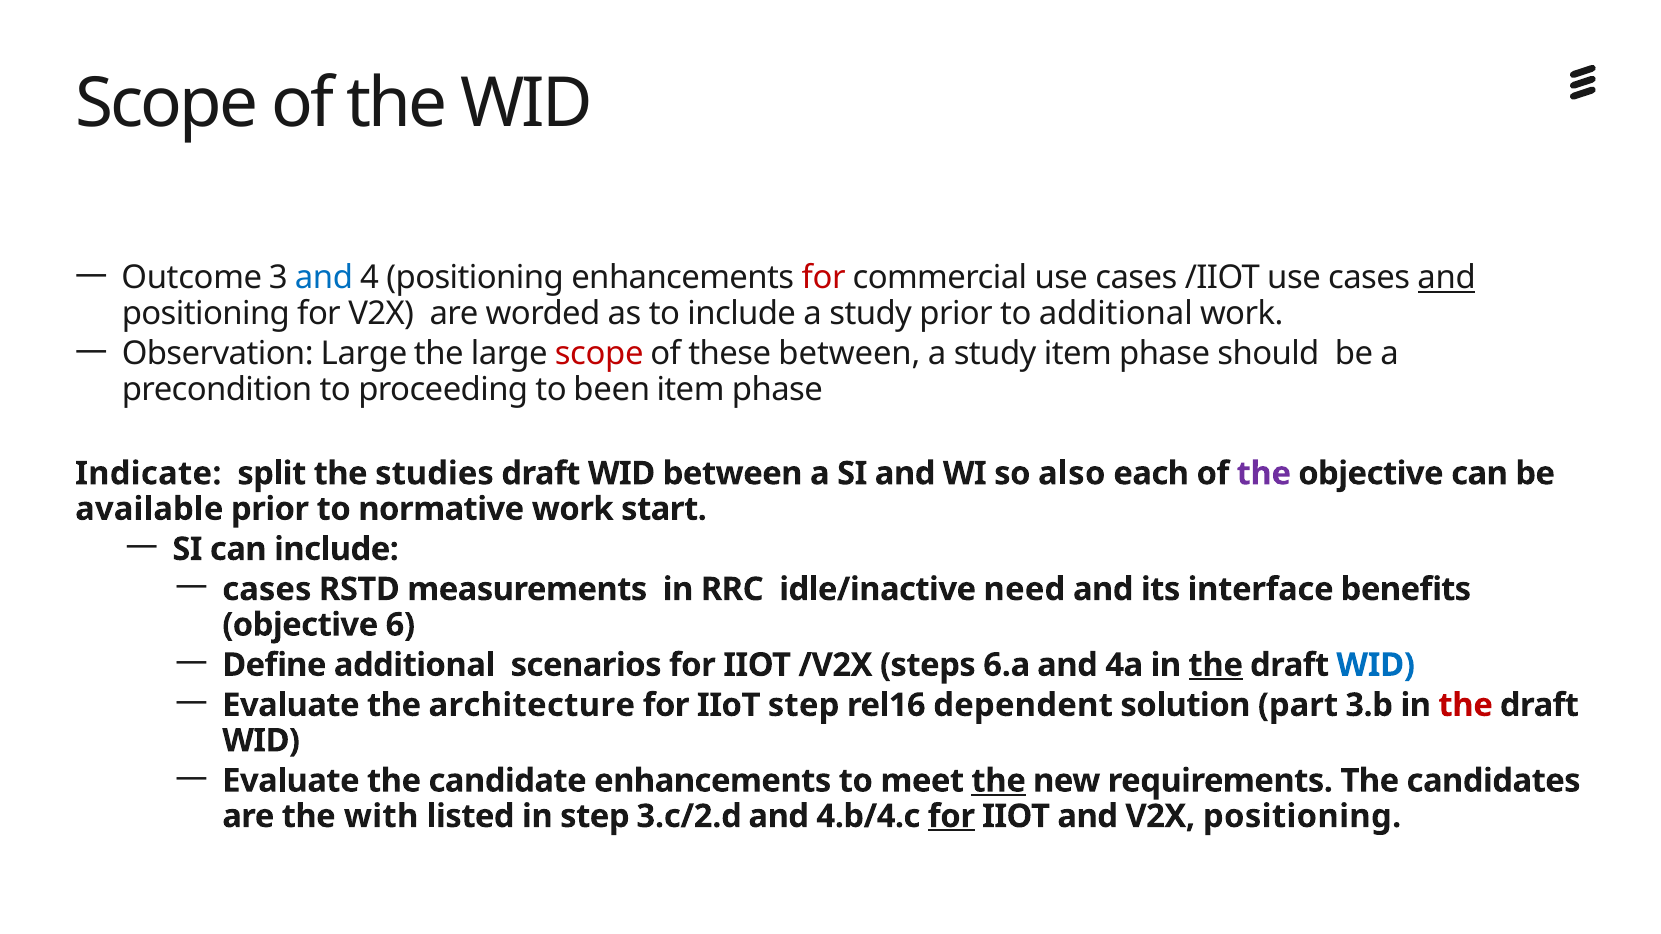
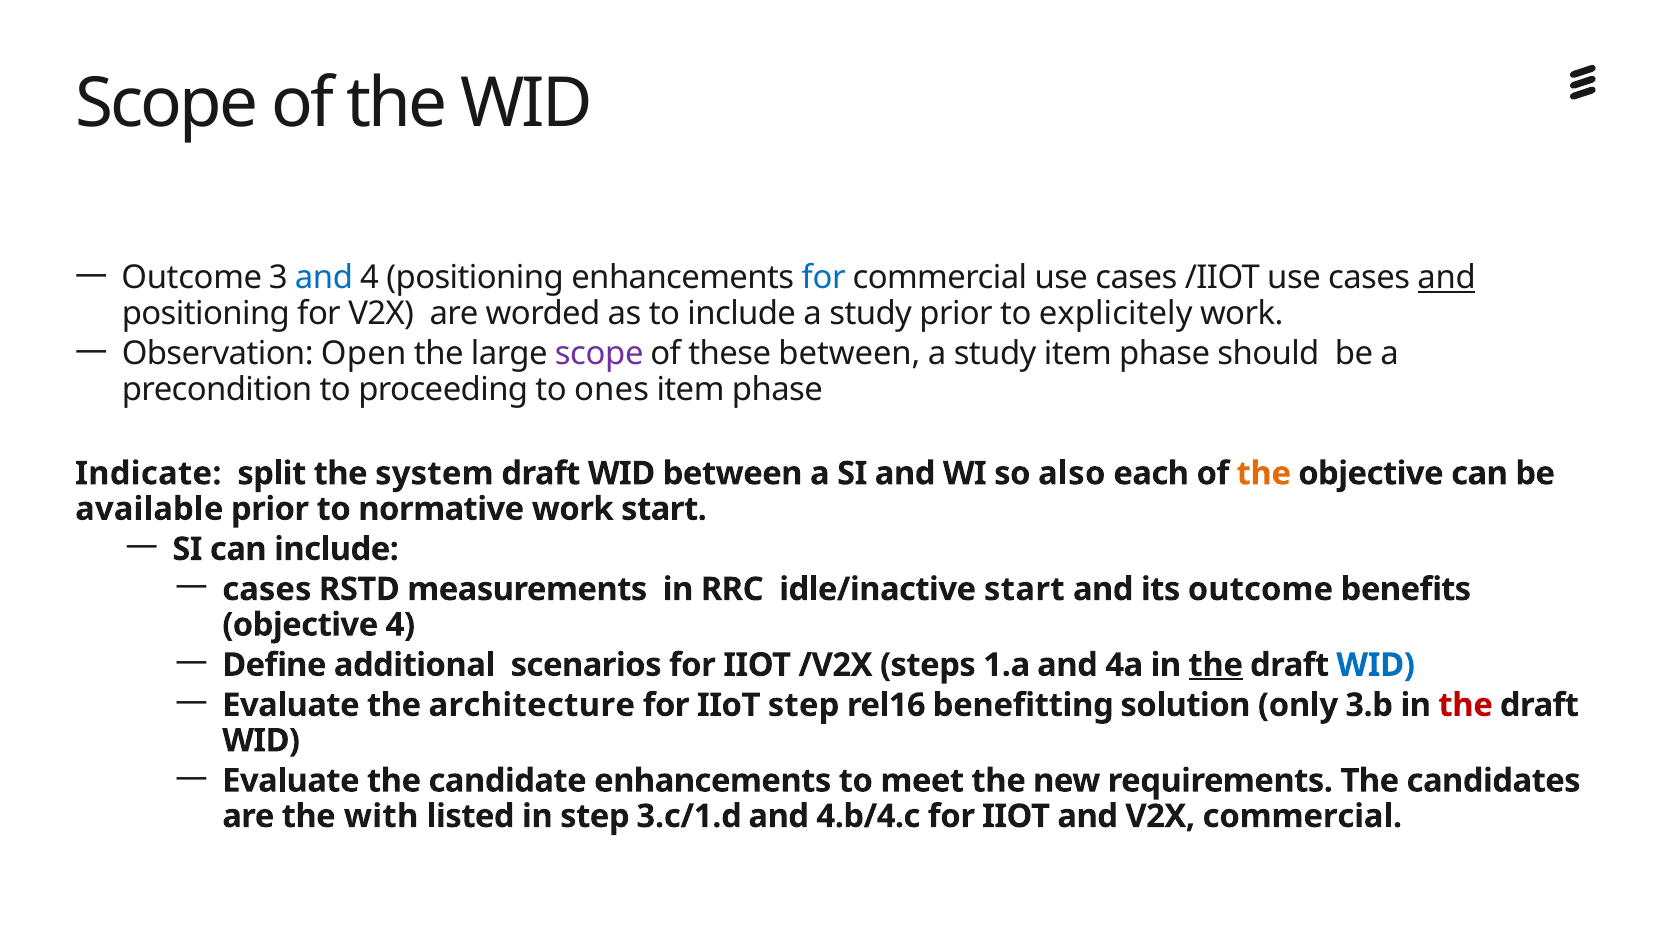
for at (824, 278) colour: red -> blue
to additional: additional -> explicitely
Observation Large: Large -> Open
scope at (599, 354) colour: red -> purple
been: been -> ones
studies: studies -> system
the at (1264, 474) colour: purple -> orange
idle/inactive need: need -> start
its interface: interface -> outcome
objective 6: 6 -> 4
6.a: 6.a -> 1.a
dependent: dependent -> benefitting
part: part -> only
the at (999, 781) underline: present -> none
3.c/2.d: 3.c/2.d -> 3.c/1.d
for at (951, 817) underline: present -> none
V2X positioning: positioning -> commercial
